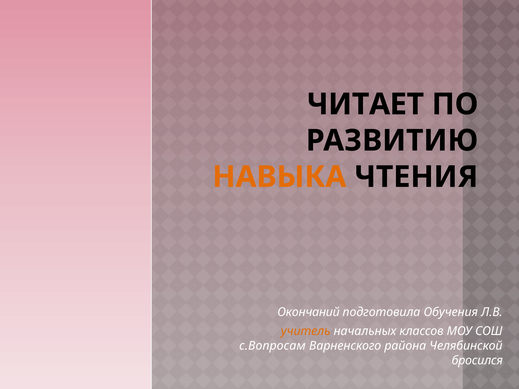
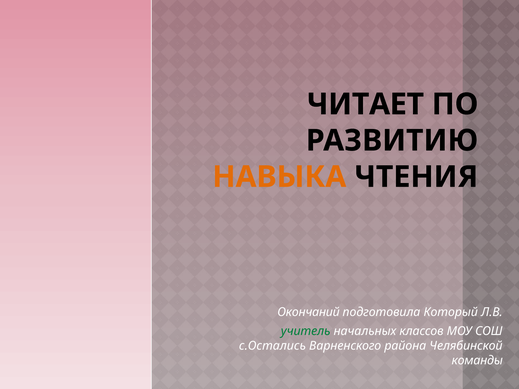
Обучения: Обучения -> Который
учитель colour: orange -> green
с.Вопросам: с.Вопросам -> с.Остались
бросился: бросился -> команды
